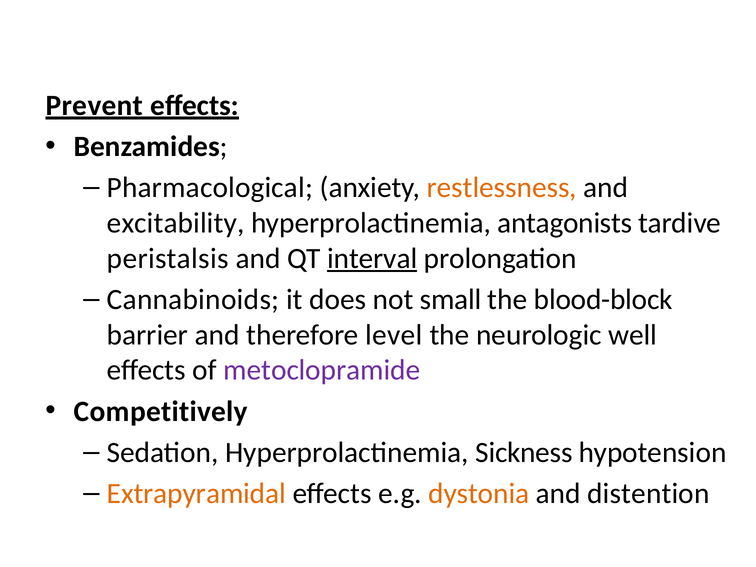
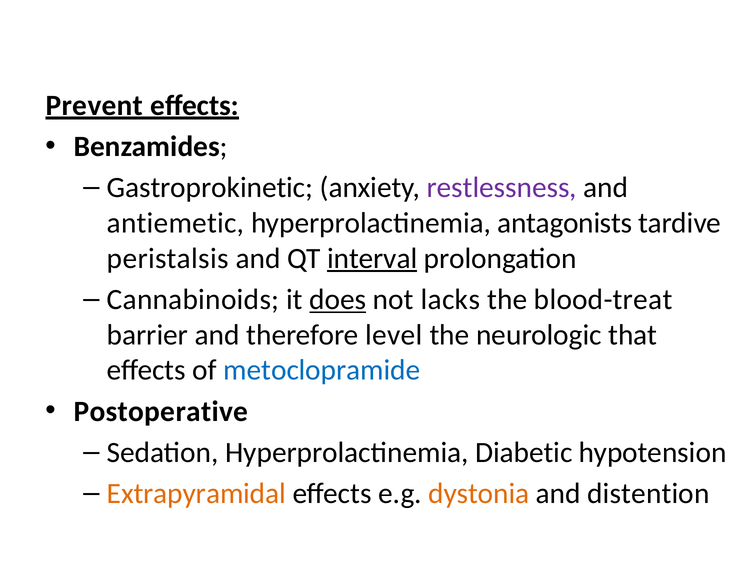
Pharmacological: Pharmacological -> Gastroprokinetic
restlessness colour: orange -> purple
excitability: excitability -> antiemetic
does underline: none -> present
small: small -> lacks
blood-block: blood-block -> blood-treat
well: well -> that
metoclopramide colour: purple -> blue
Competitively: Competitively -> Postoperative
Sickness: Sickness -> Diabetic
